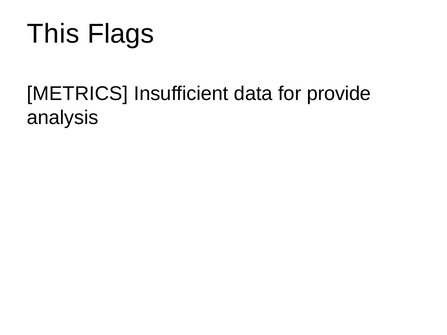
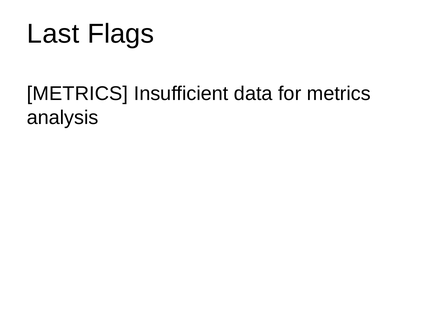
This: This -> Last
for provide: provide -> metrics
